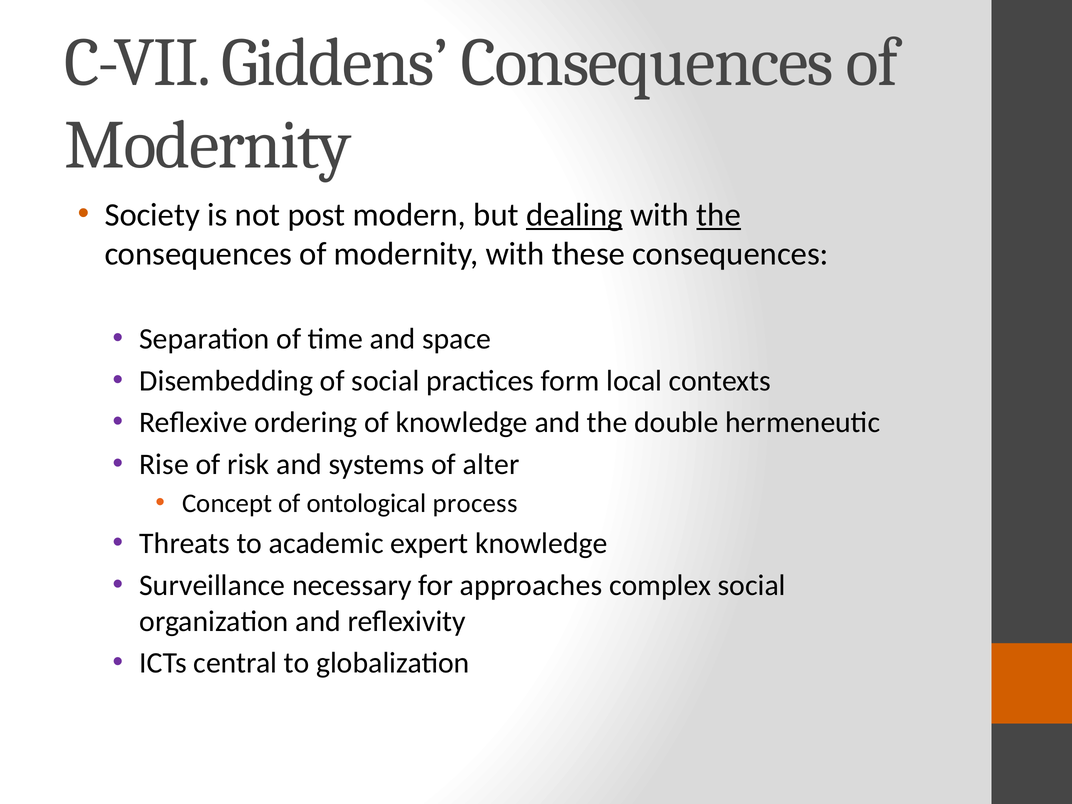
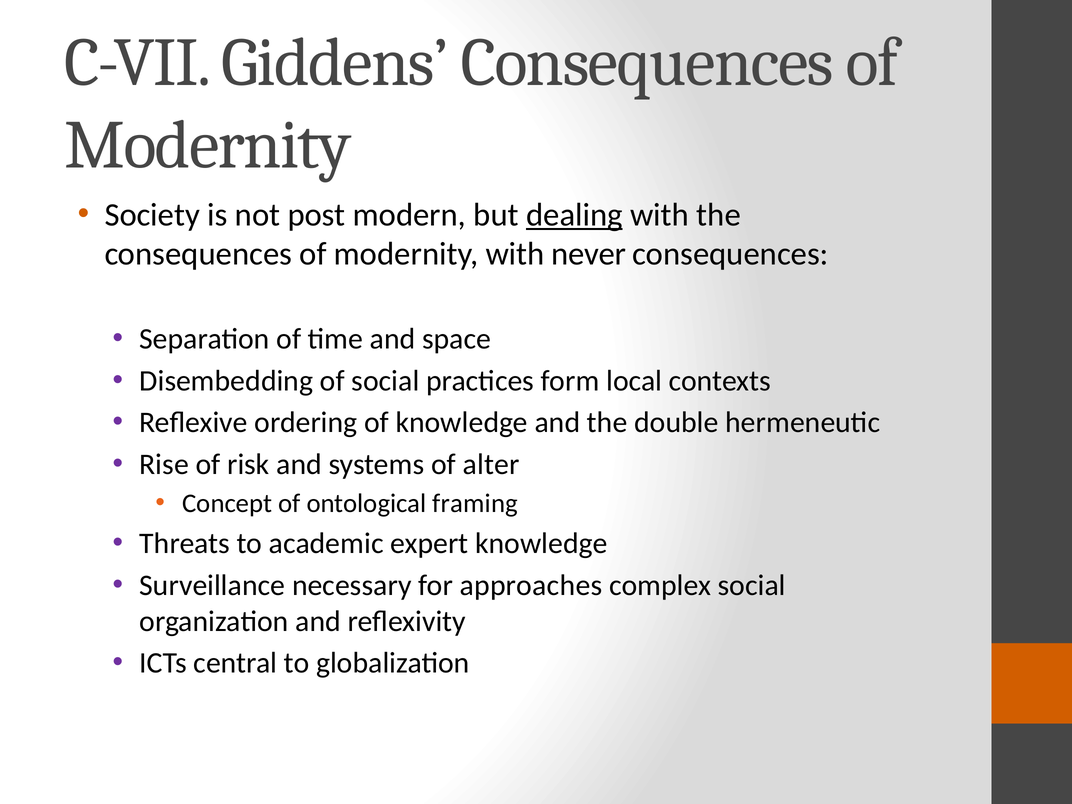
the at (719, 215) underline: present -> none
these: these -> never
process: process -> framing
